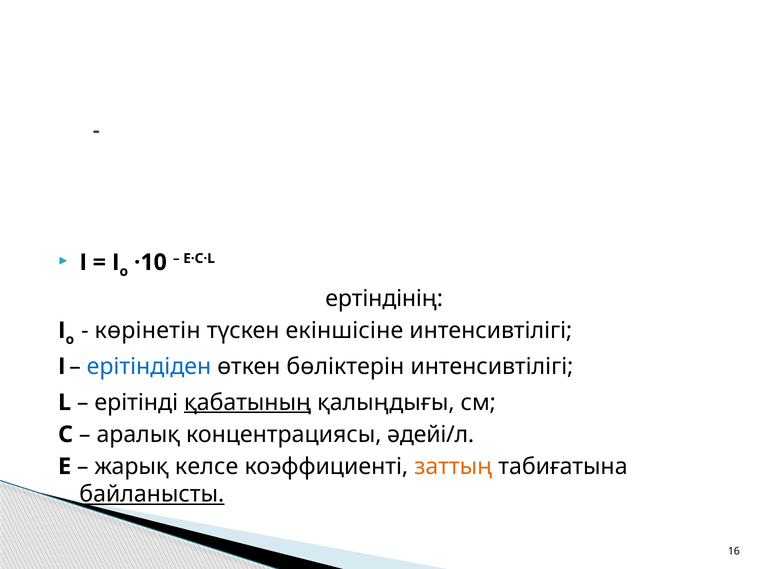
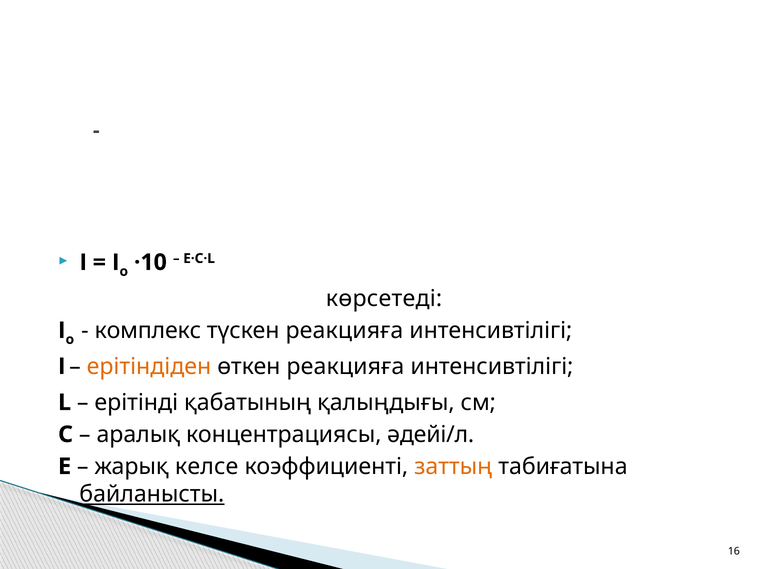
ертіндінің: ертіндінің -> көрсетеді
көрінетін: көрінетін -> комплекс
түскен екіншісіне: екіншісіне -> реакцияға
ерітіндіден colour: blue -> orange
өткен бөліктерін: бөліктерін -> реакцияға
қабатының underline: present -> none
